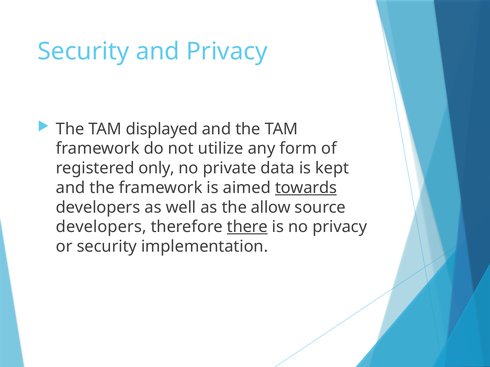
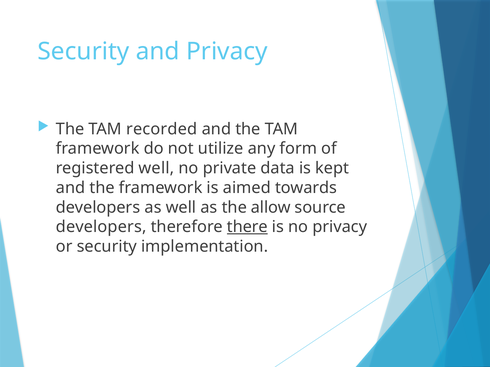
displayed: displayed -> recorded
registered only: only -> well
towards underline: present -> none
